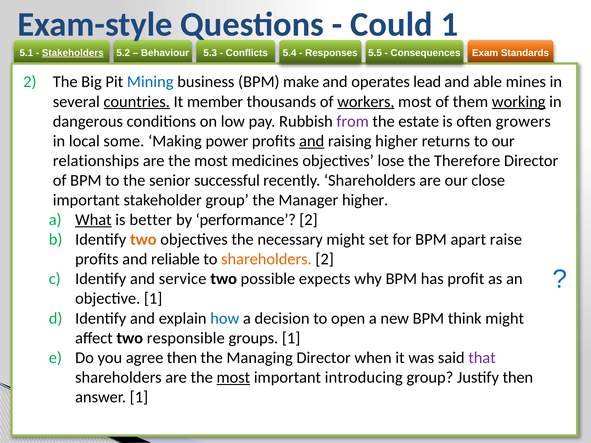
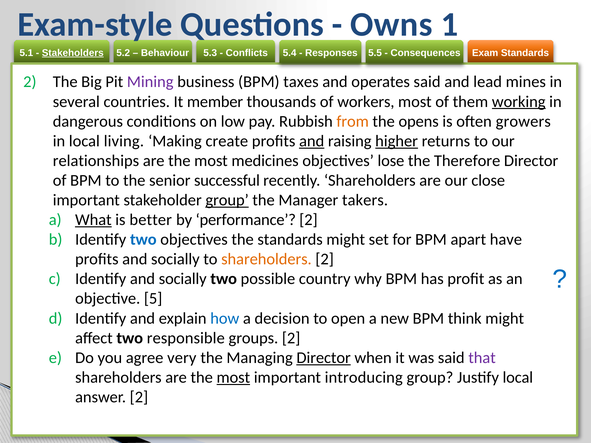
Could: Could -> Owns
Mining colour: blue -> purple
make: make -> taxes
operates lead: lead -> said
able: able -> lead
countries underline: present -> none
workers underline: present -> none
from colour: purple -> orange
estate: estate -> opens
some: some -> living
power: power -> create
higher at (397, 141) underline: none -> present
group at (227, 200) underline: none -> present
Manager higher: higher -> takers
two at (143, 240) colour: orange -> blue
the necessary: necessary -> standards
raise: raise -> have
profits and reliable: reliable -> socially
Identify and service: service -> socially
expects: expects -> country
objective 1: 1 -> 5
groups 1: 1 -> 2
agree then: then -> very
Director at (324, 358) underline: none -> present
Justify then: then -> local
answer 1: 1 -> 2
